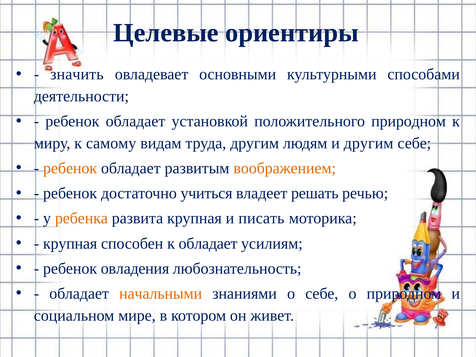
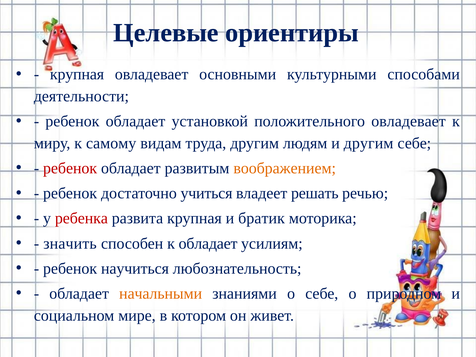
значить at (77, 74): значить -> крупная
положительного природном: природном -> овладевает
ребенок at (70, 168) colour: orange -> red
ребенка colour: orange -> red
писать: писать -> братик
крупная at (70, 243): крупная -> значить
овладения: овладения -> научиться
